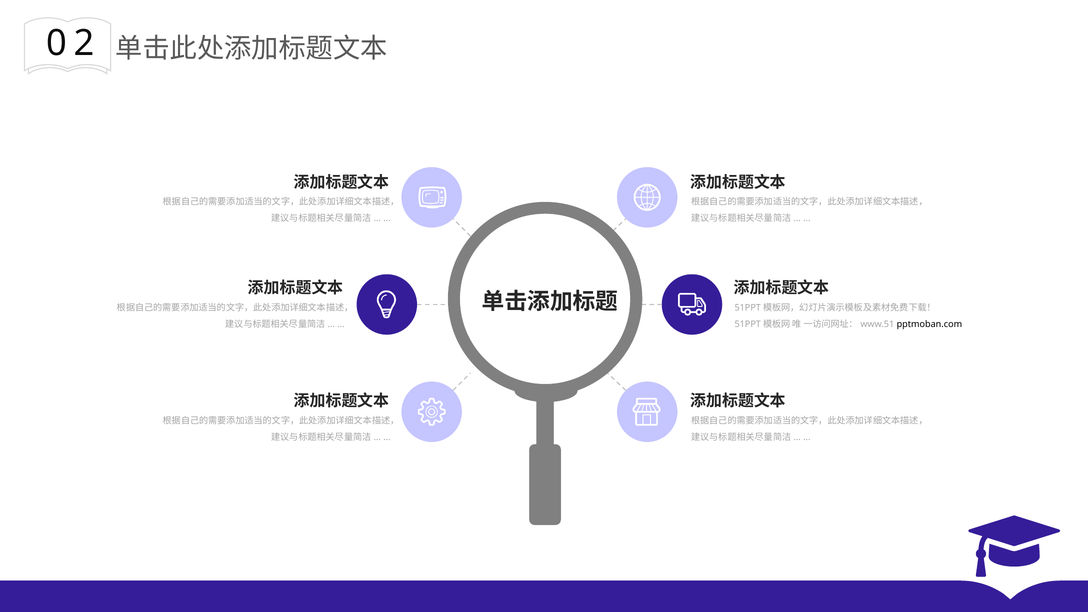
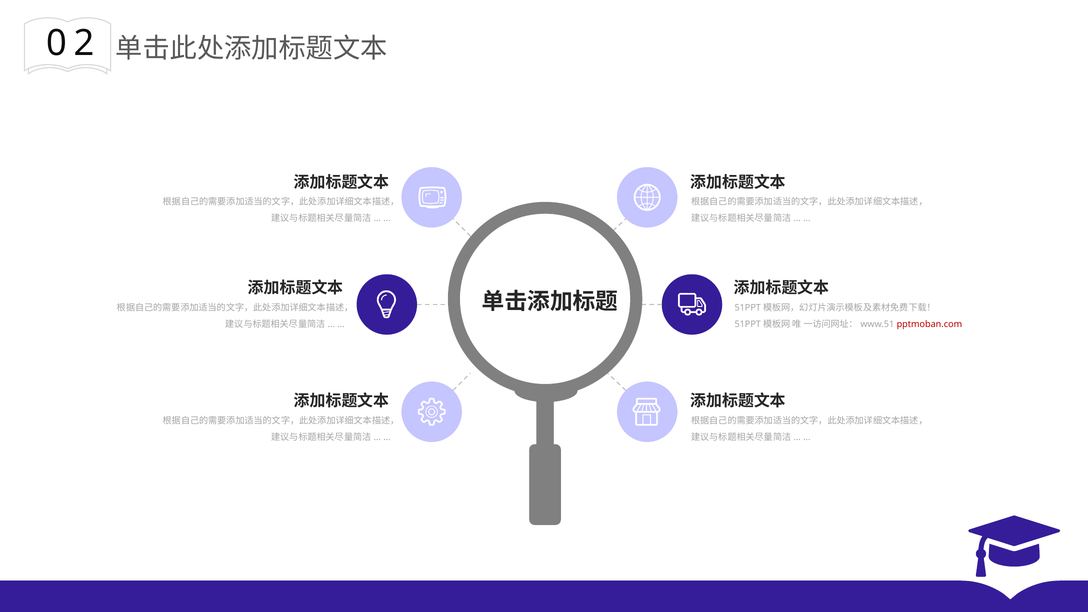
pptmoban.com colour: black -> red
